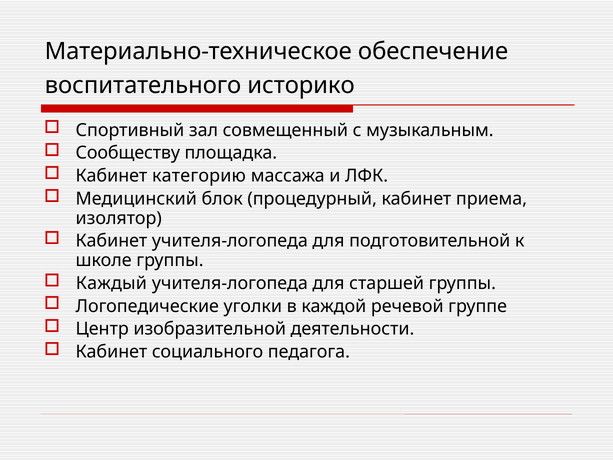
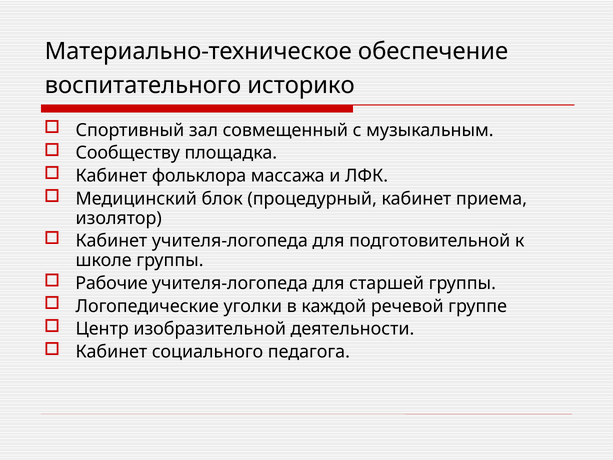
категорию: категорию -> фольклора
Каждый: Каждый -> Рабочие
